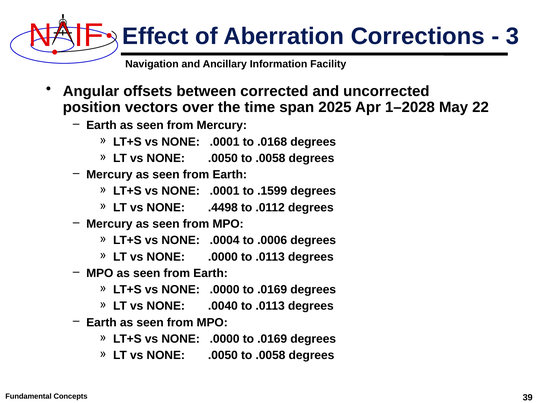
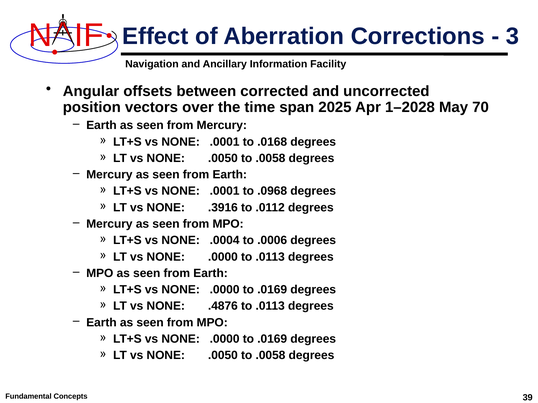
22: 22 -> 70
.1599: .1599 -> .0968
.4498: .4498 -> .3916
.0040: .0040 -> .4876
